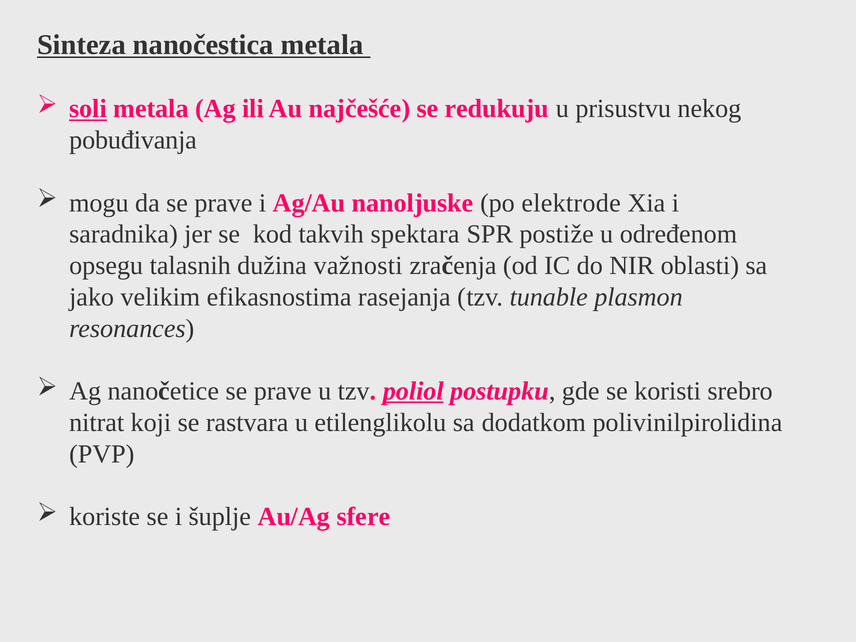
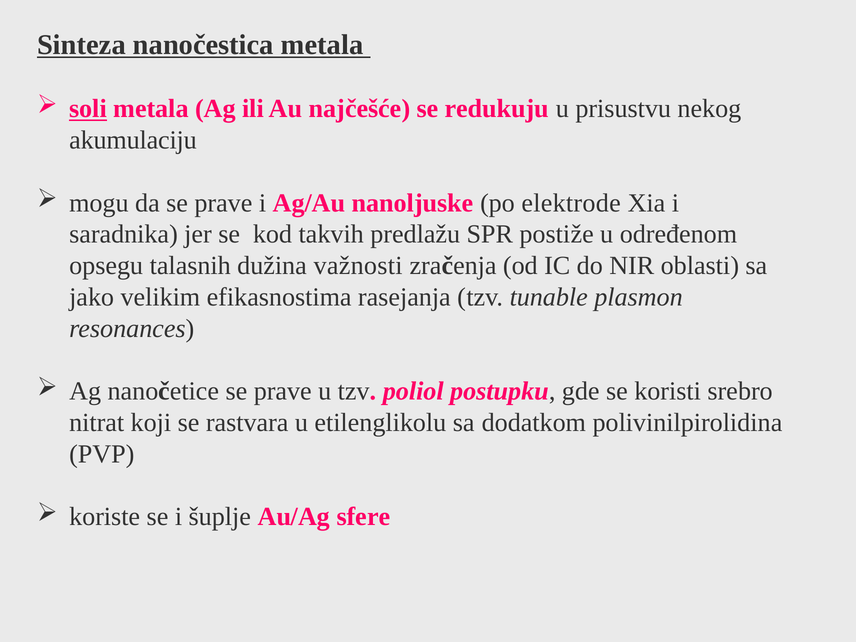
pobuđivanja: pobuđivanja -> akumulaciju
spektara: spektara -> predlažu
poliol underline: present -> none
